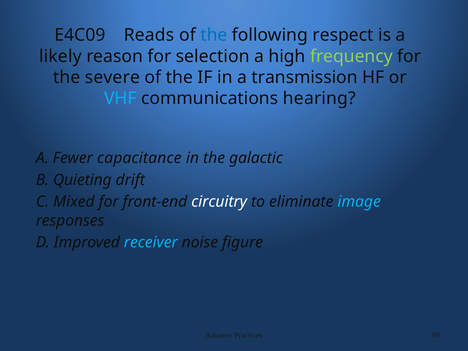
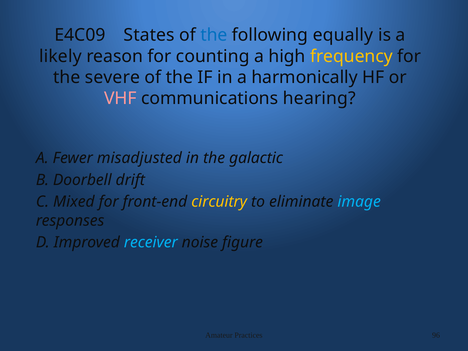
Reads: Reads -> States
respect: respect -> equally
selection: selection -> counting
frequency colour: light green -> yellow
transmission: transmission -> harmonically
VHF colour: light blue -> pink
capacitance: capacitance -> misadjusted
Quieting: Quieting -> Doorbell
circuitry colour: white -> yellow
